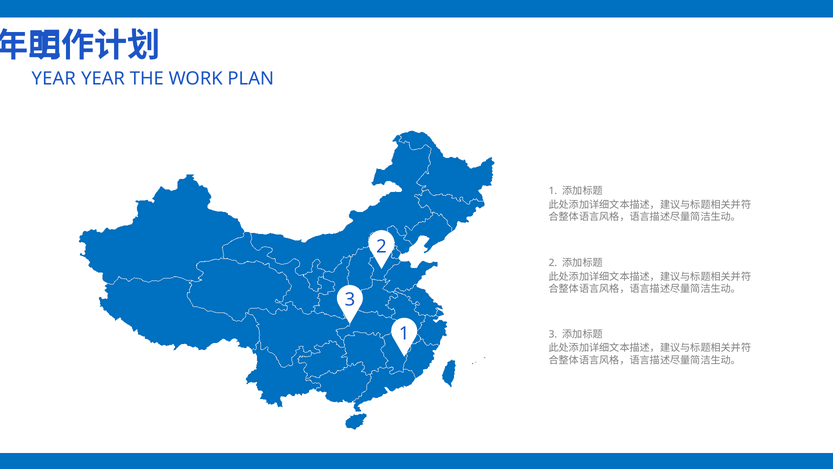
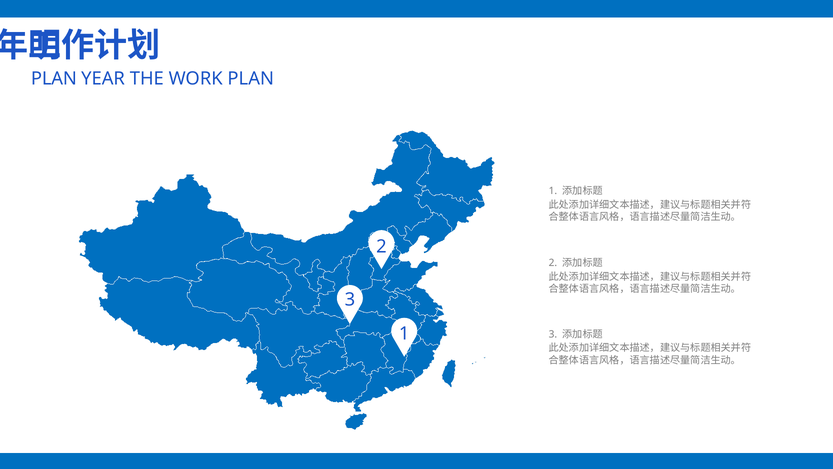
YEAR at (54, 79): YEAR -> PLAN
